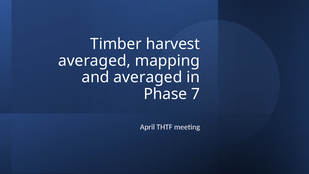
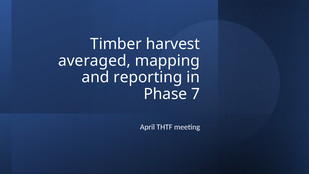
and averaged: averaged -> reporting
